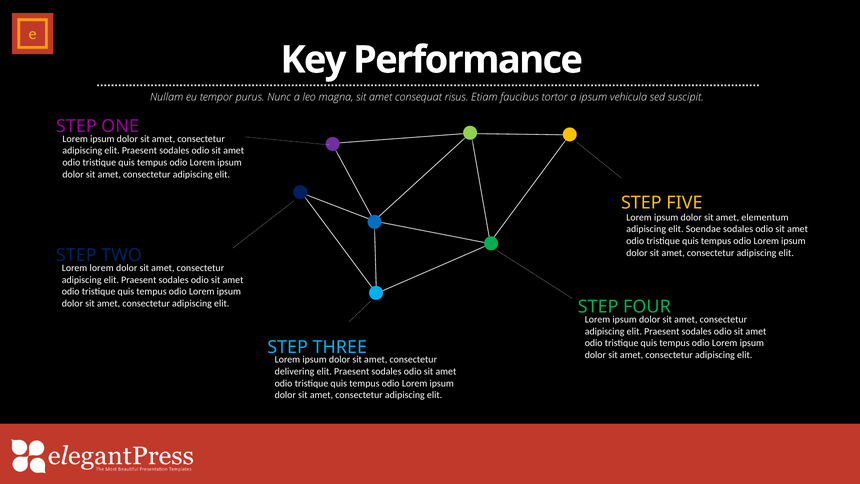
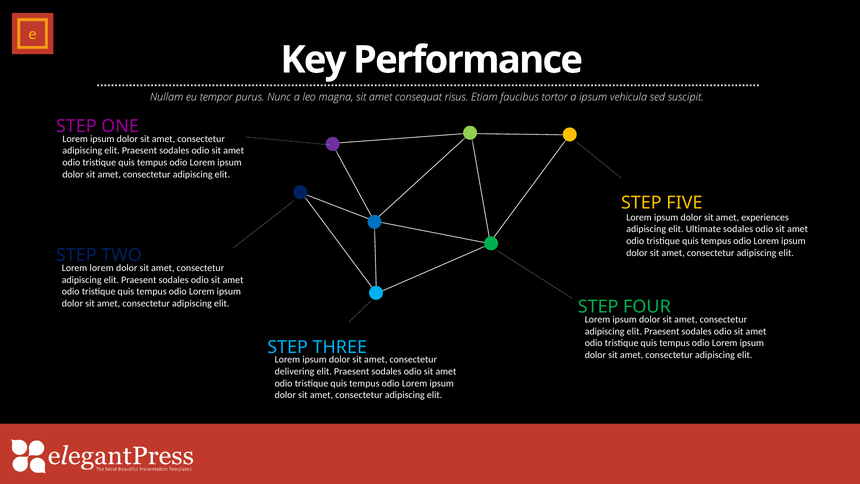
elementum: elementum -> experiences
Soendae: Soendae -> Ultimate
